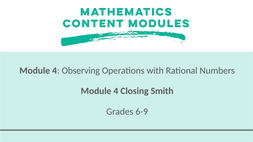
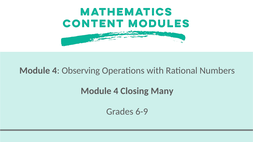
Smith: Smith -> Many
